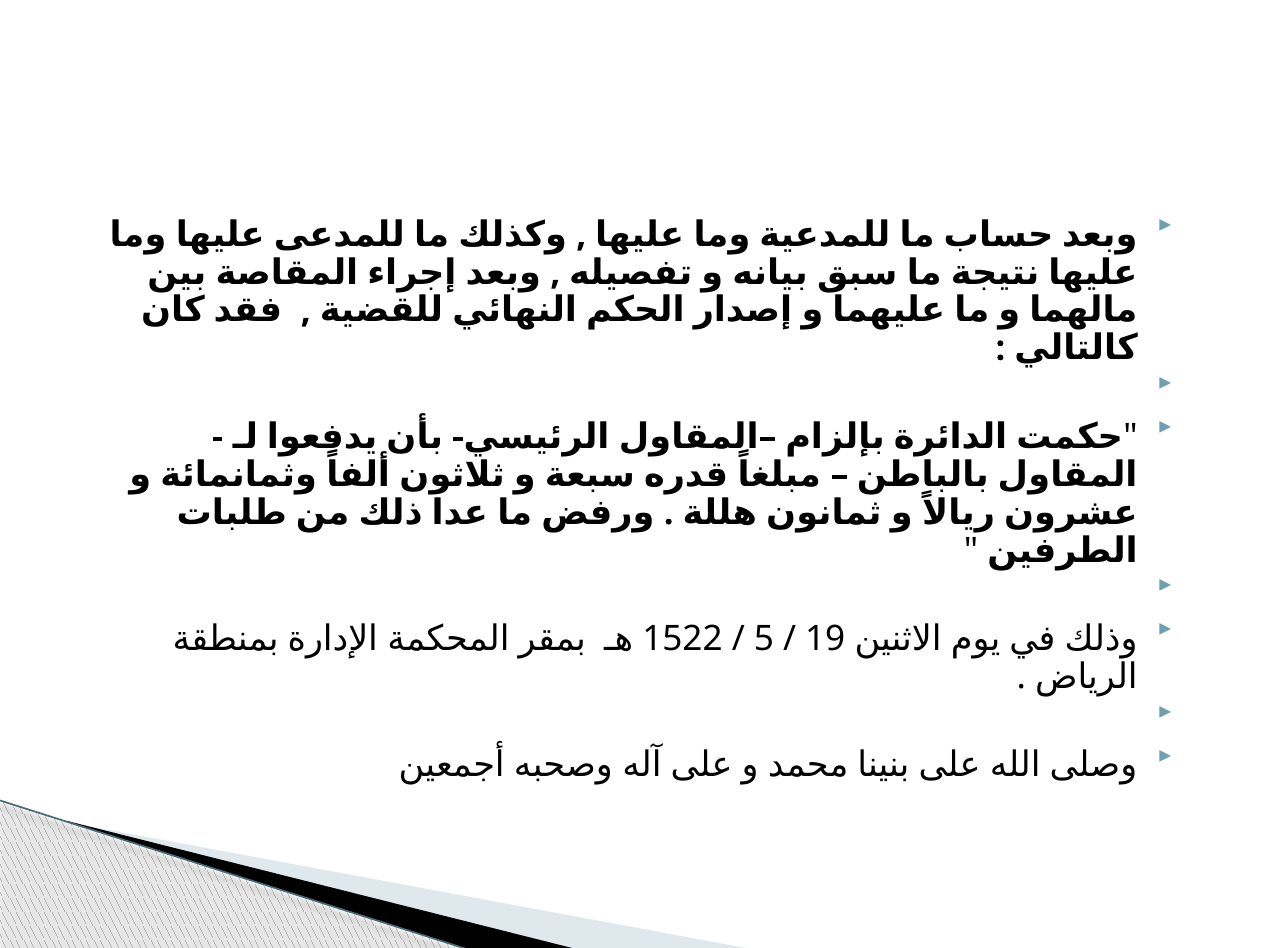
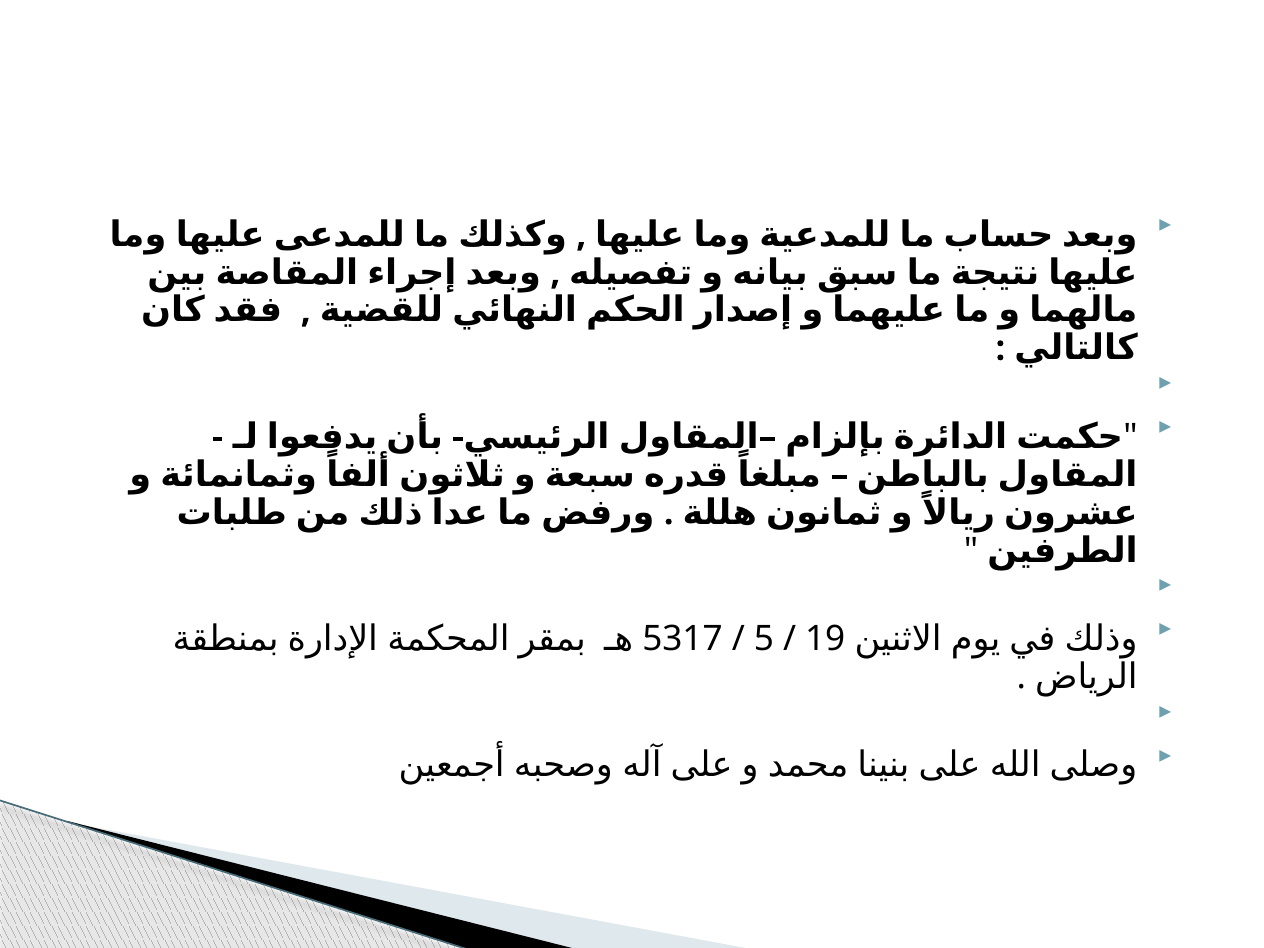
1522: 1522 -> 5317
